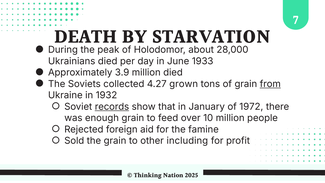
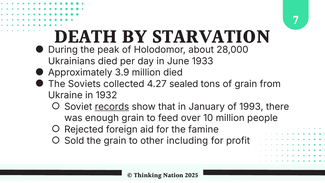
grown: grown -> sealed
from underline: present -> none
1972: 1972 -> 1993
